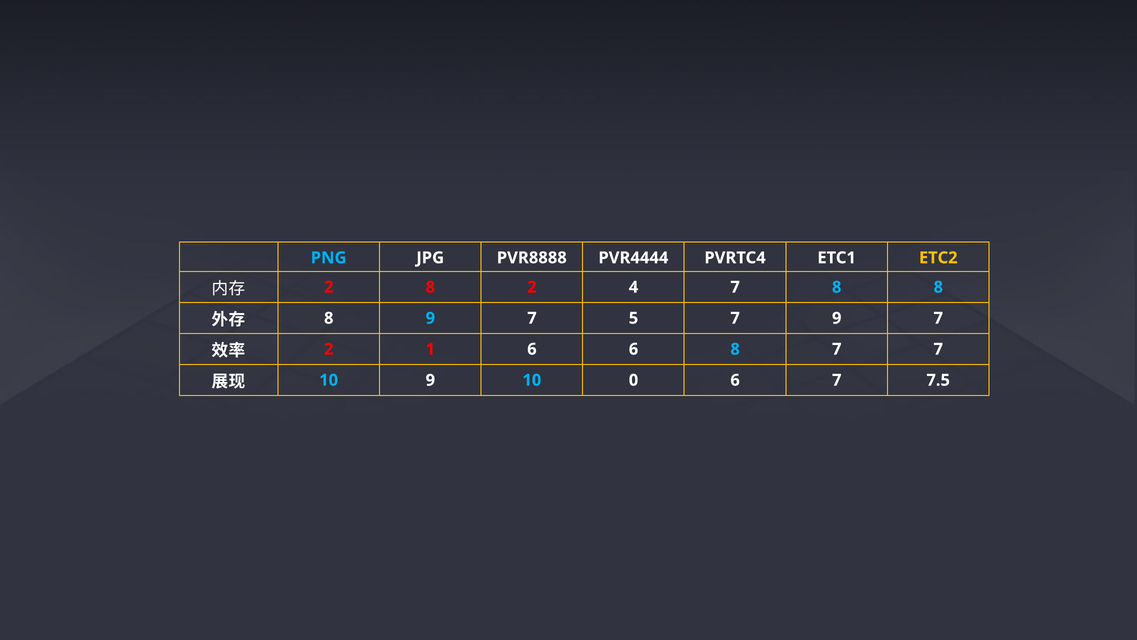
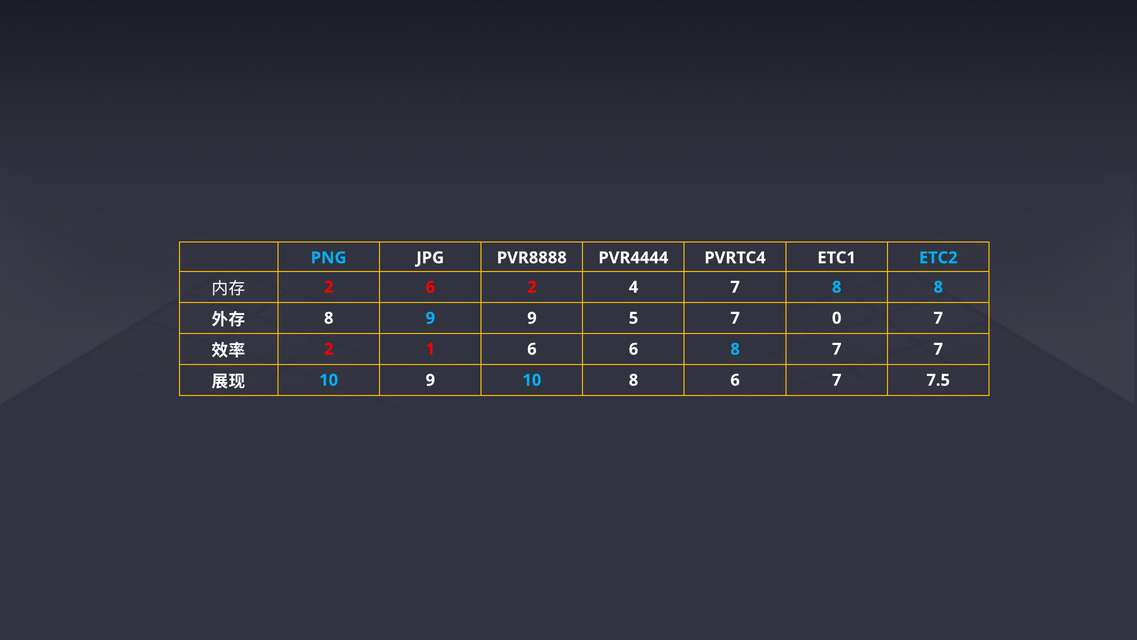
ETC2 colour: yellow -> light blue
2 8: 8 -> 6
8 9 7: 7 -> 9
7 9: 9 -> 0
10 0: 0 -> 8
